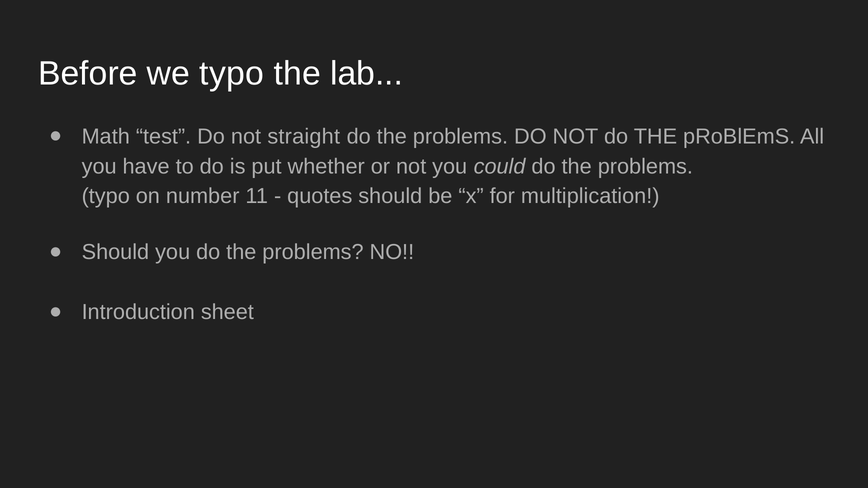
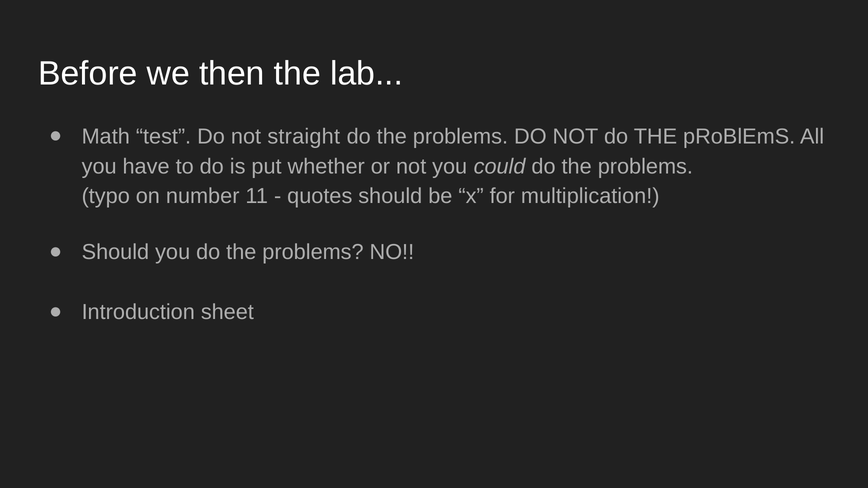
we typo: typo -> then
